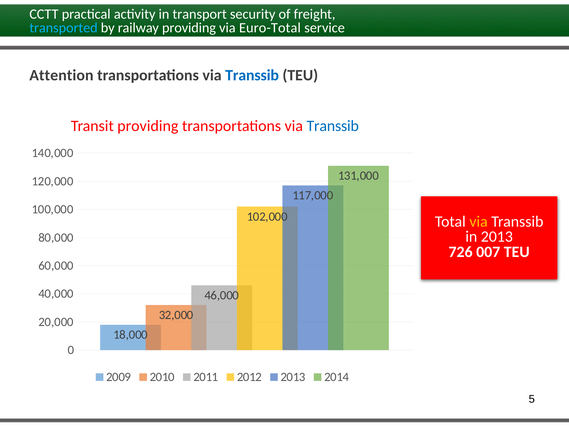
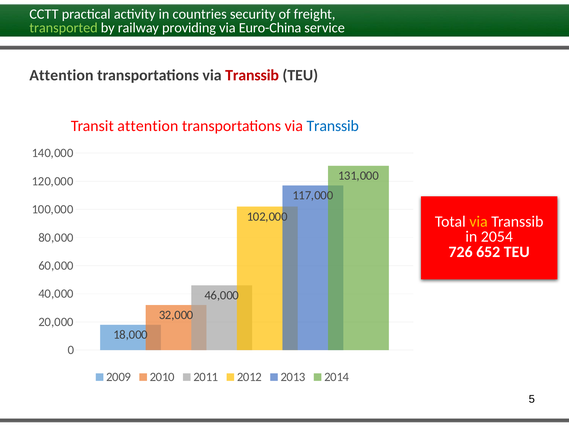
transport: transport -> countries
transported colour: light blue -> light green
Euro-Total: Euro-Total -> Euro-China
Transsib at (252, 75) colour: blue -> red
Transit providing: providing -> attention
in 2013: 2013 -> 2054
007: 007 -> 652
